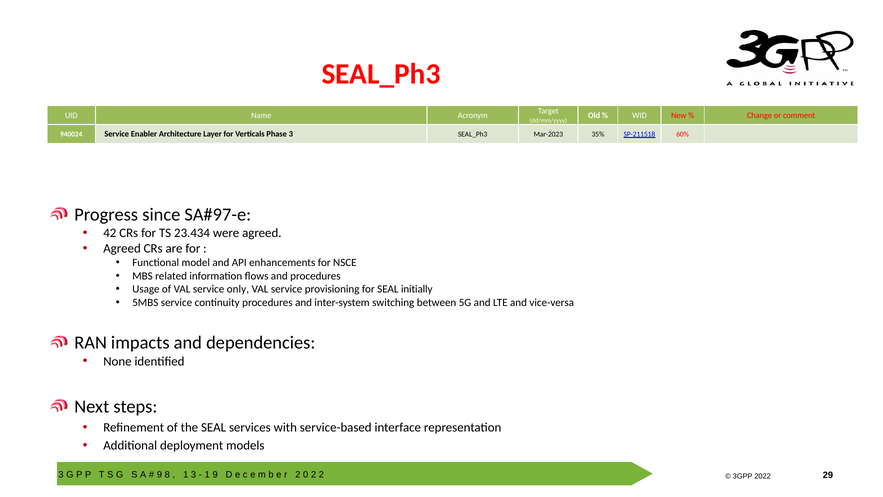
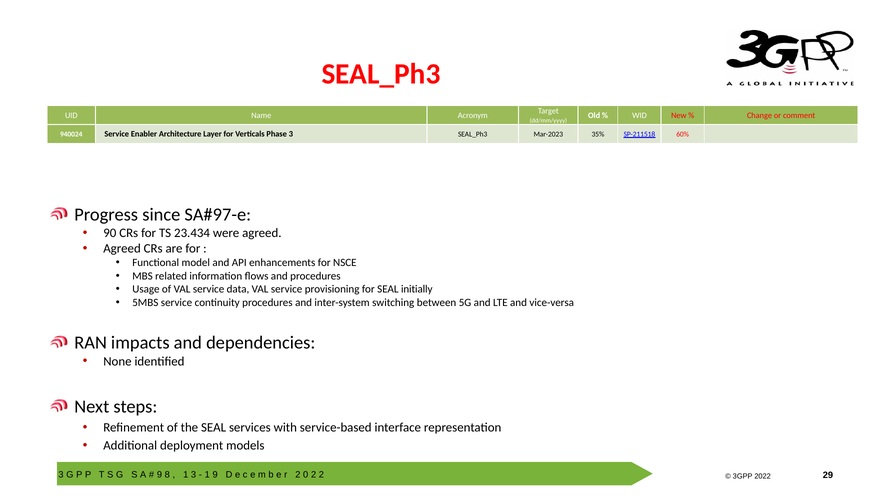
42: 42 -> 90
only: only -> data
